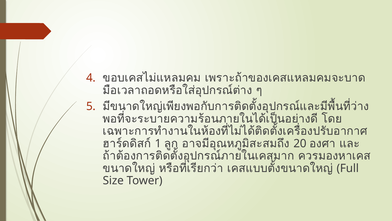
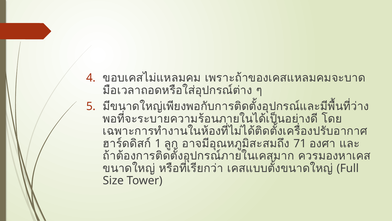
20: 20 -> 71
